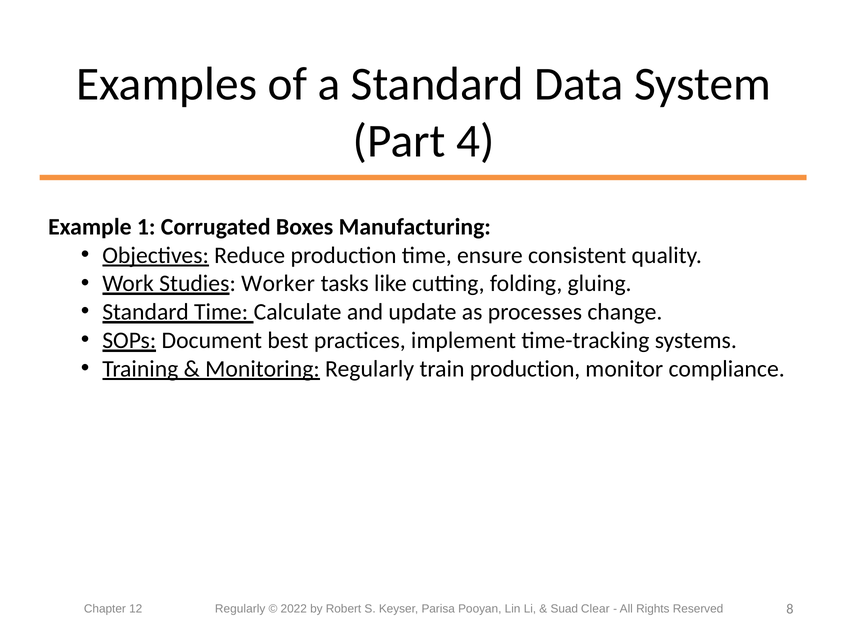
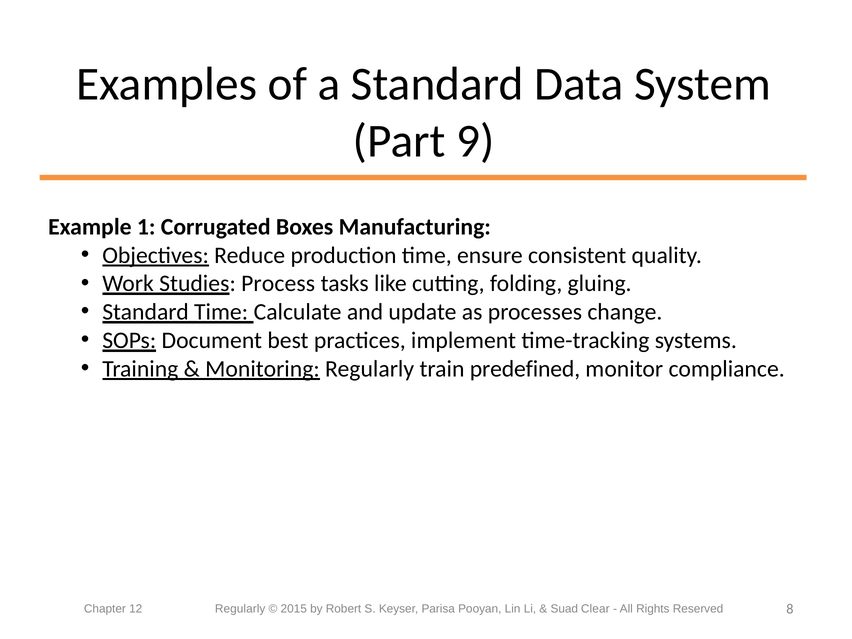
4: 4 -> 9
Worker: Worker -> Process
train production: production -> predefined
2022: 2022 -> 2015
